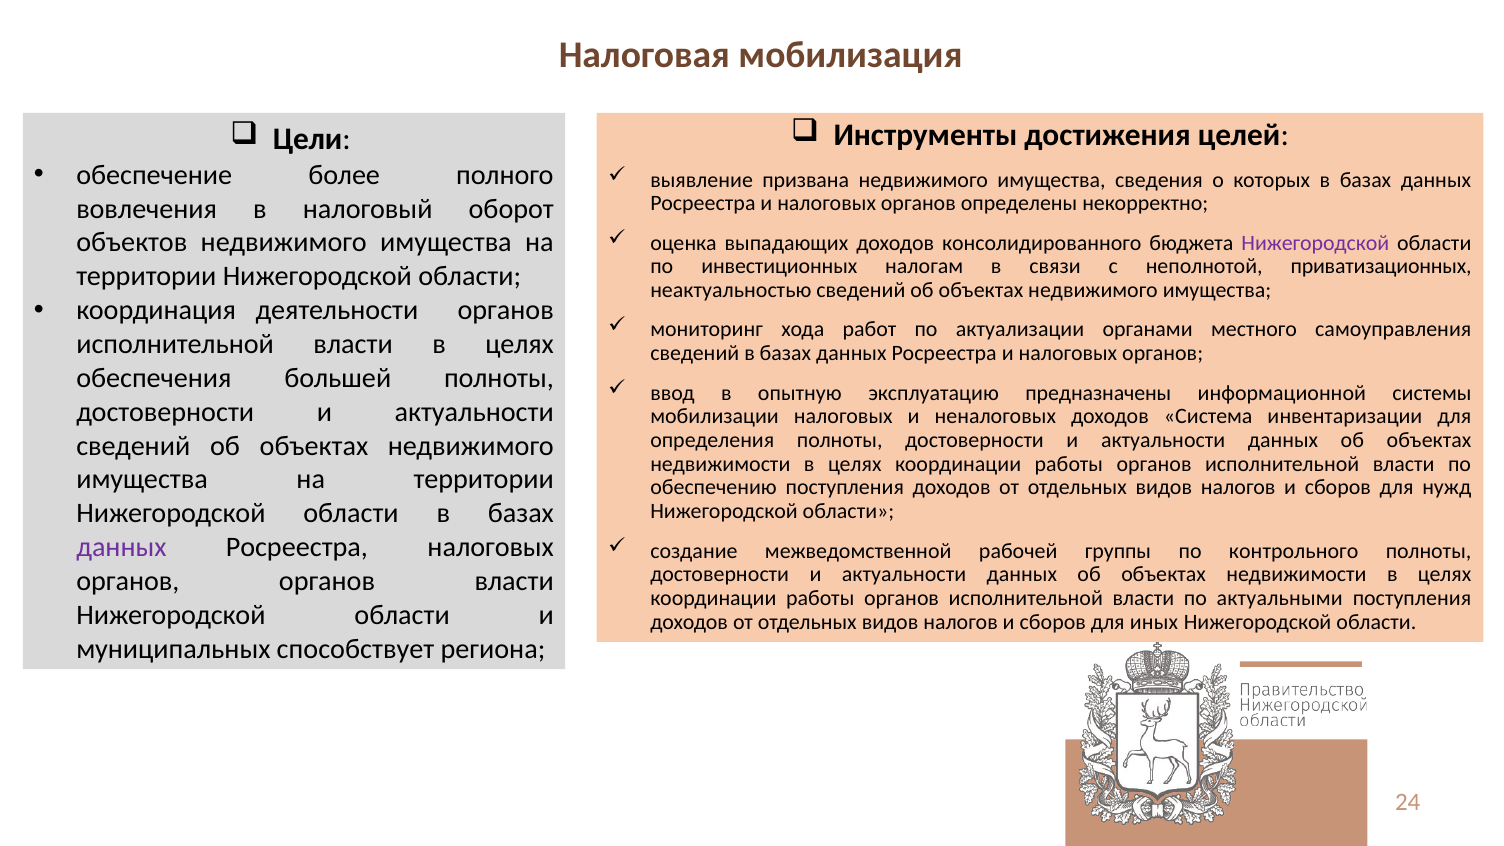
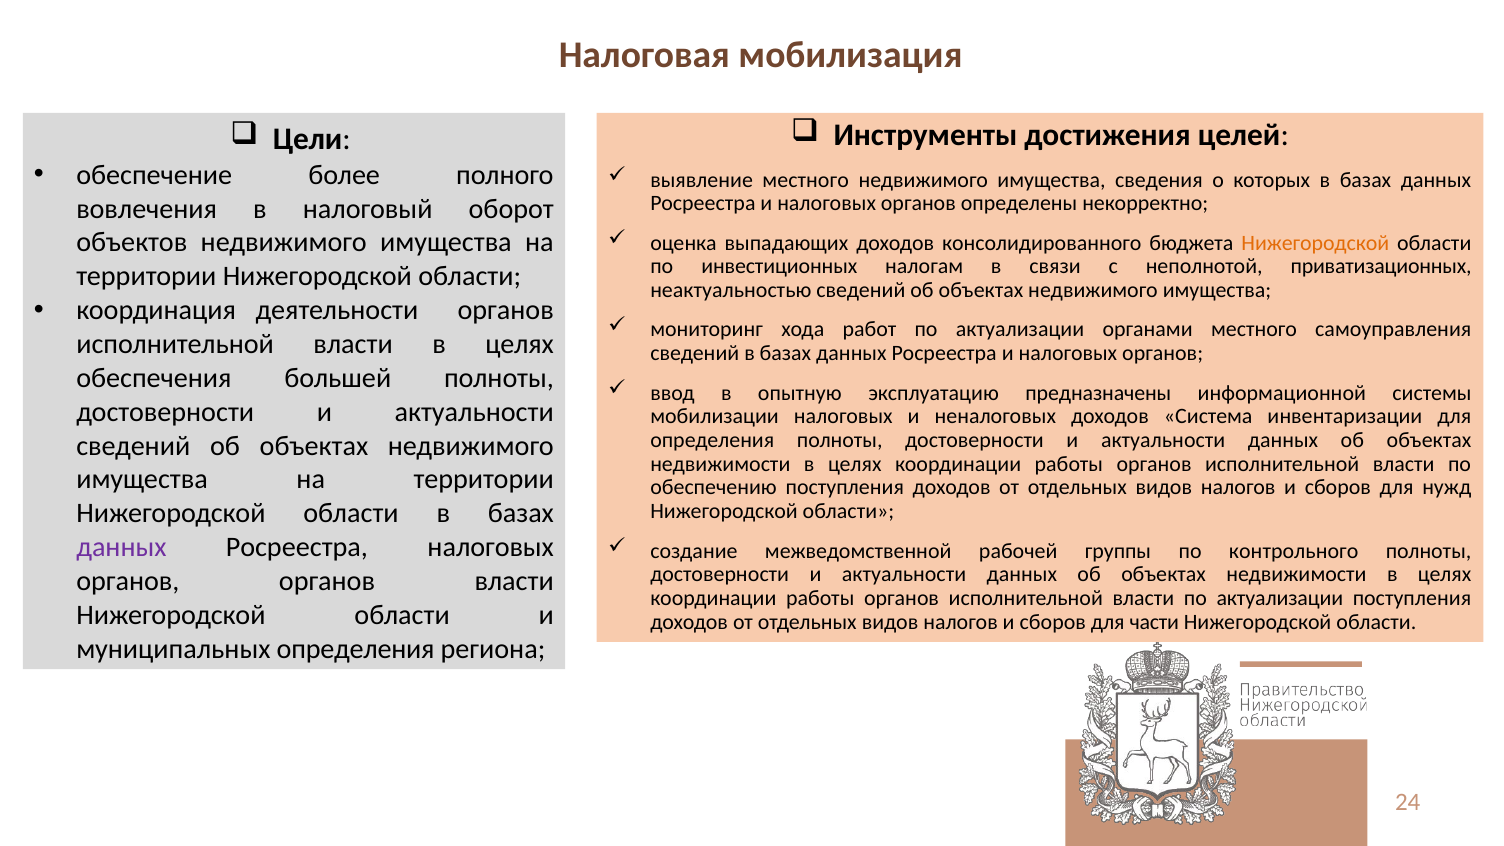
выявление призвана: призвана -> местного
Нижегородской at (1315, 243) colour: purple -> orange
власти по актуальными: актуальными -> актуализации
иных: иных -> части
муниципальных способствует: способствует -> определения
